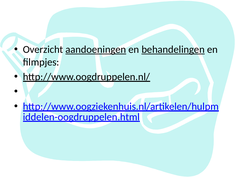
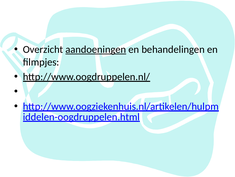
behandelingen underline: present -> none
